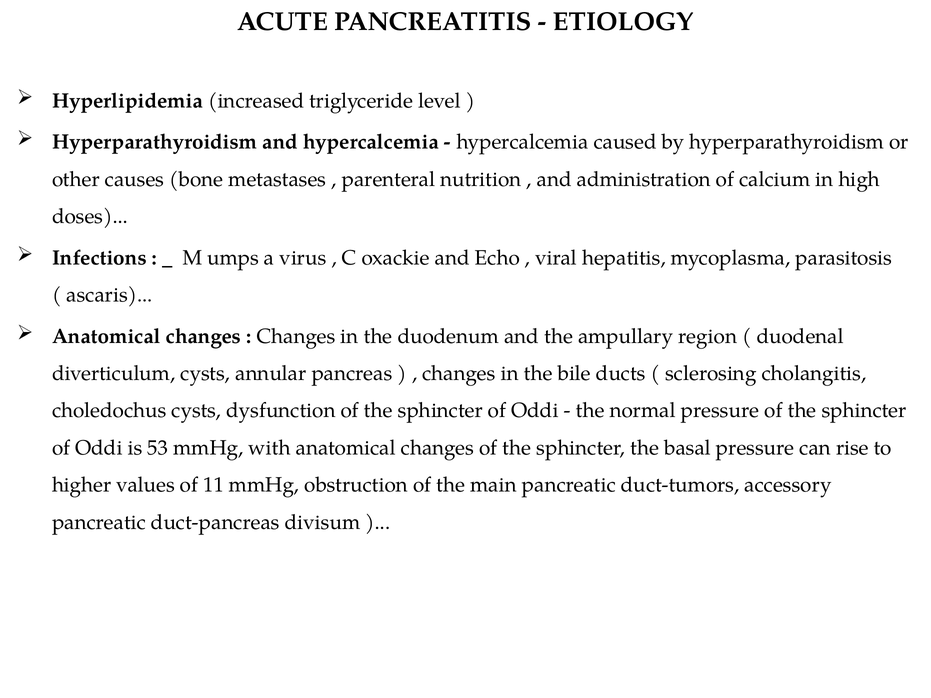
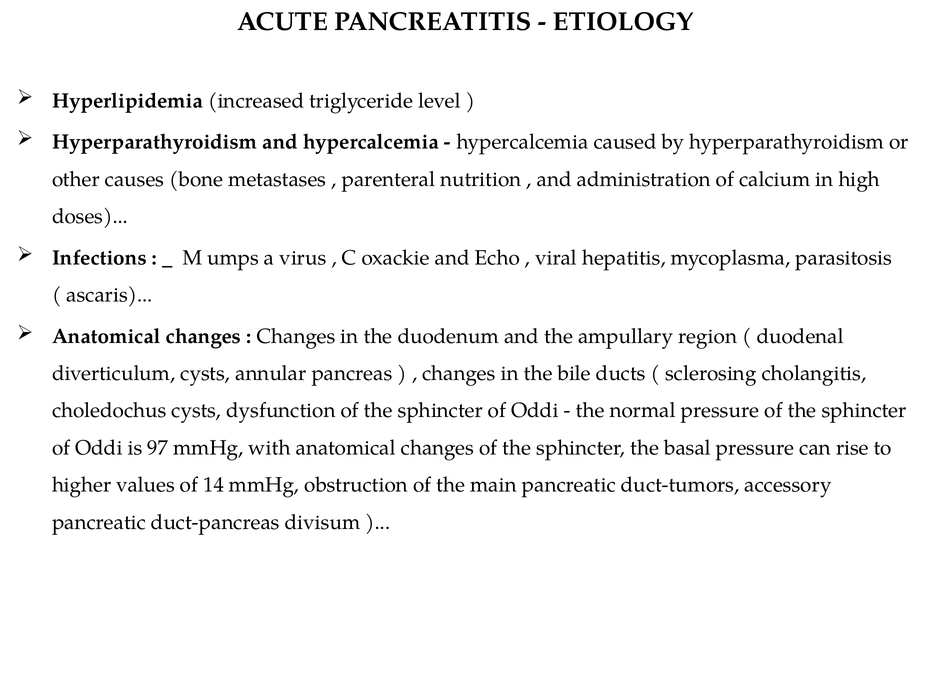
53: 53 -> 97
11: 11 -> 14
